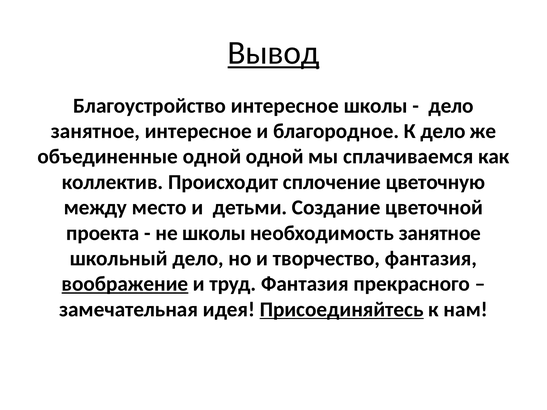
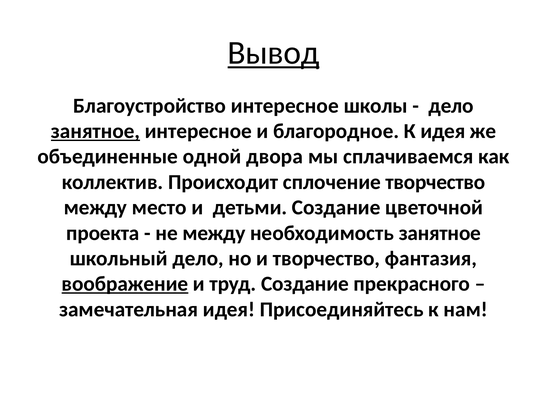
занятное at (95, 131) underline: none -> present
К дело: дело -> идея
одной одной: одной -> двора
сплочение цветочную: цветочную -> творчество
не школы: школы -> между
труд Фантазия: Фантазия -> Создание
Присоединяйтесь underline: present -> none
